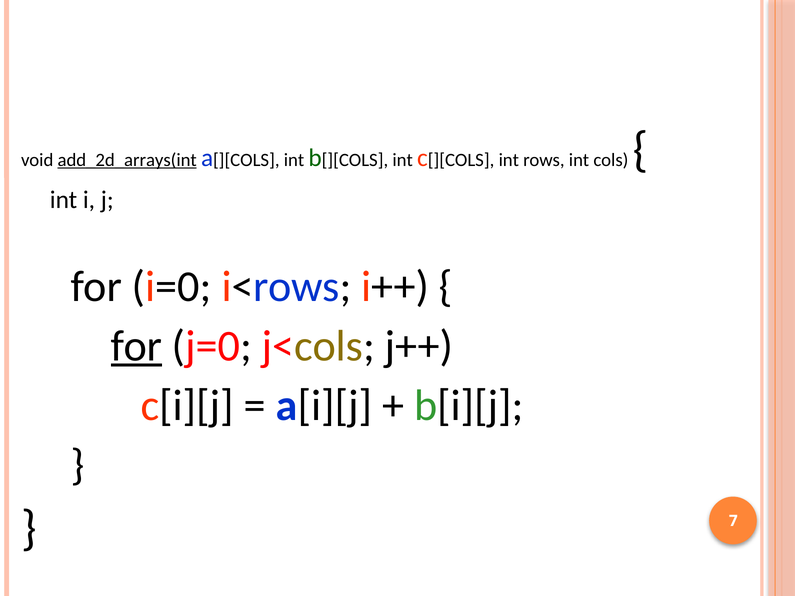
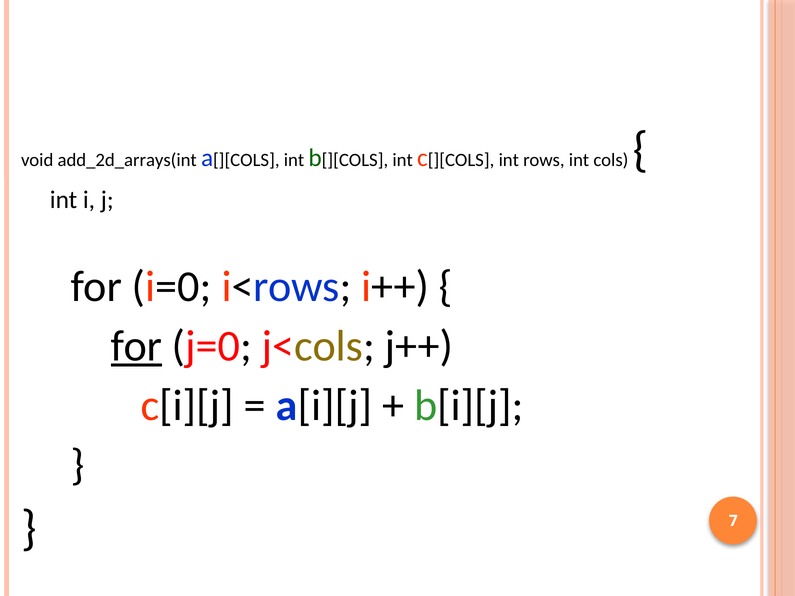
add_2d_arrays(int underline: present -> none
